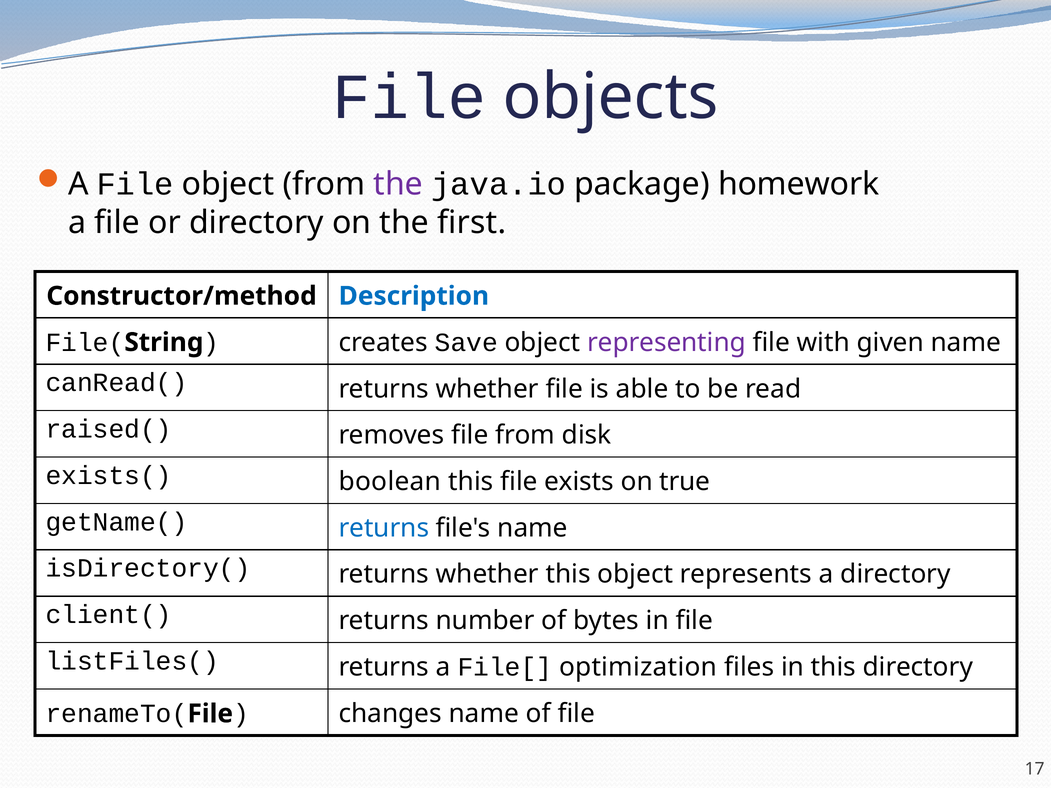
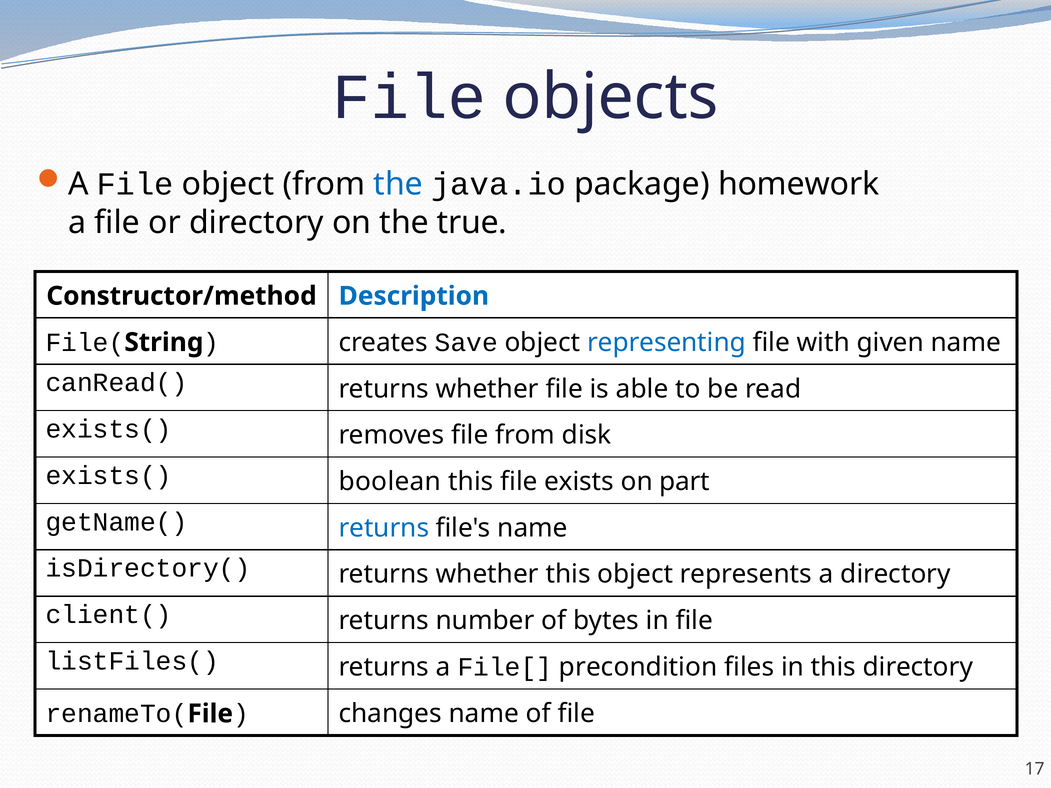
the at (398, 184) colour: purple -> blue
first: first -> true
representing colour: purple -> blue
raised( at (109, 429): raised( -> exists(
true: true -> part
optimization: optimization -> precondition
